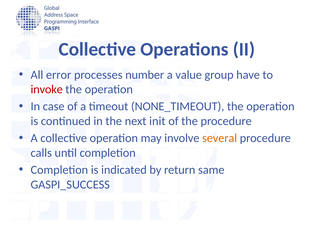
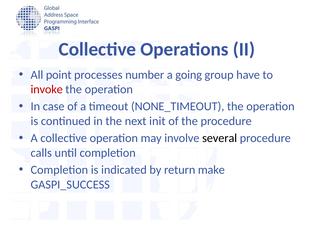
error: error -> point
value: value -> going
several colour: orange -> black
same: same -> make
